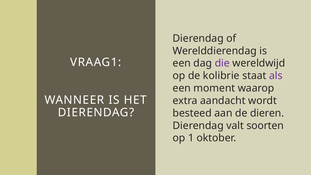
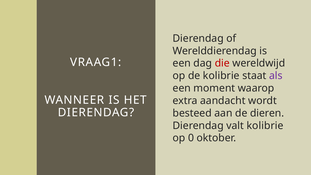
die colour: purple -> red
valt soorten: soorten -> kolibrie
1: 1 -> 0
